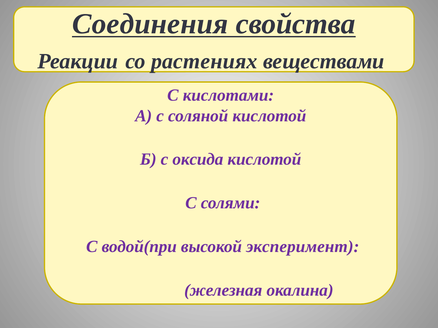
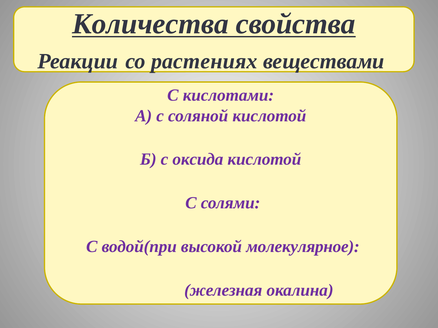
Соединения: Соединения -> Количества
эксперимент: эксперимент -> молекулярное
